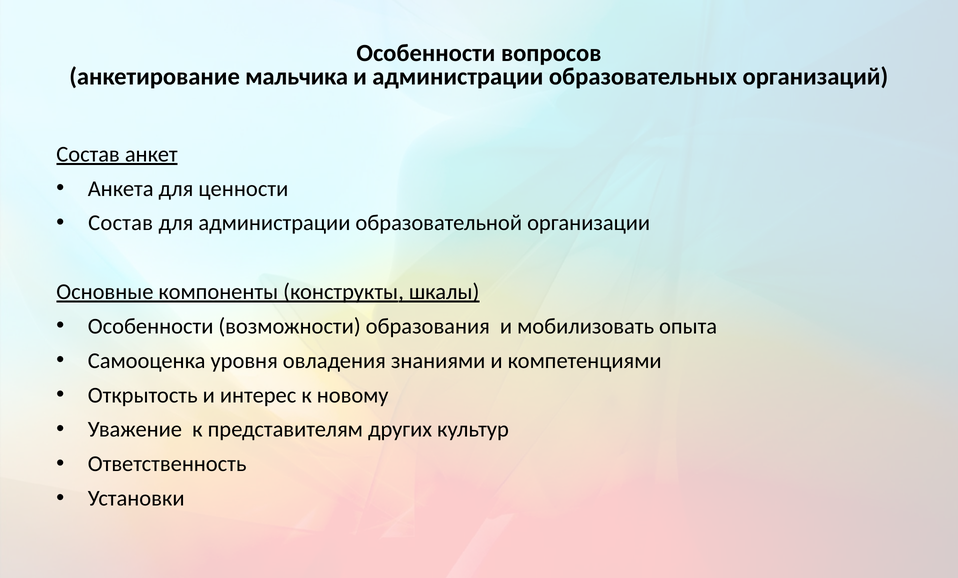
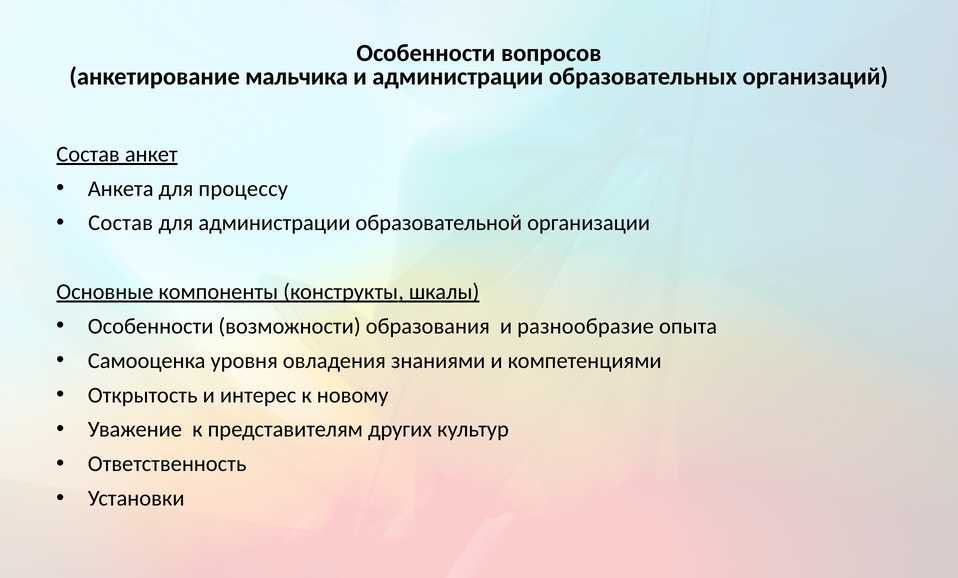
ценности: ценности -> процессу
мобилизовать: мобилизовать -> разнообразие
